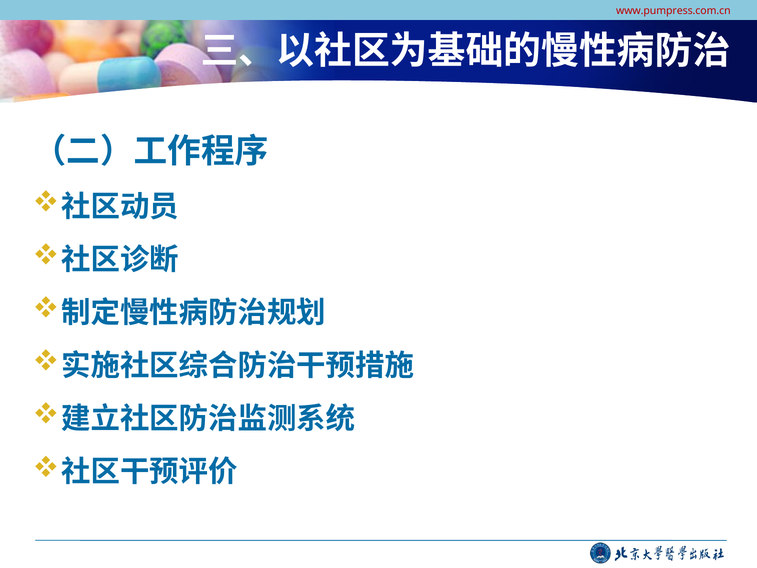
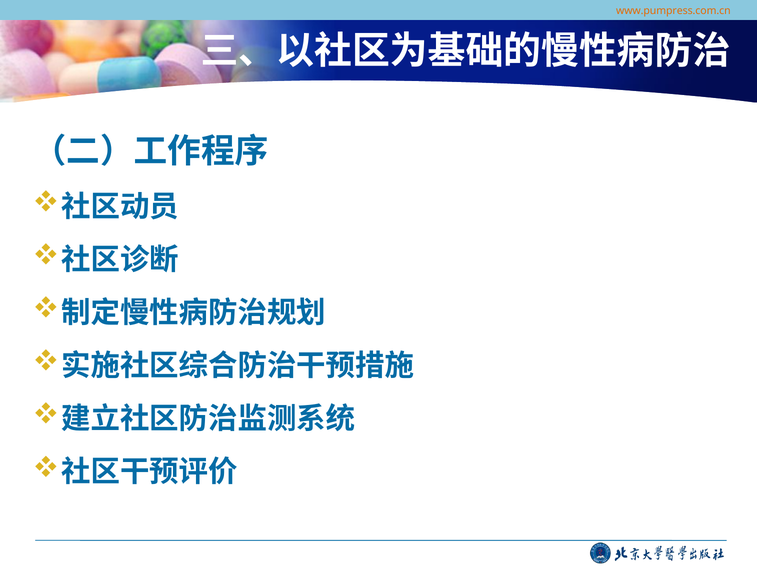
www.pumpress.com.cn colour: red -> orange
